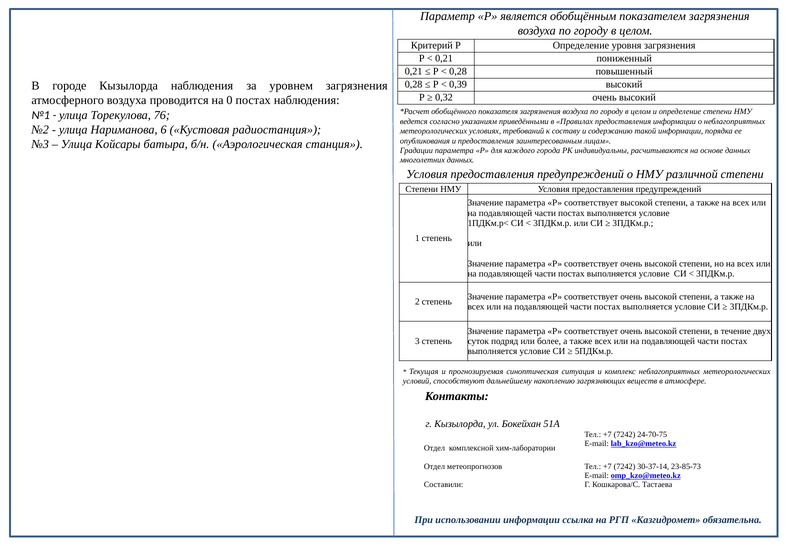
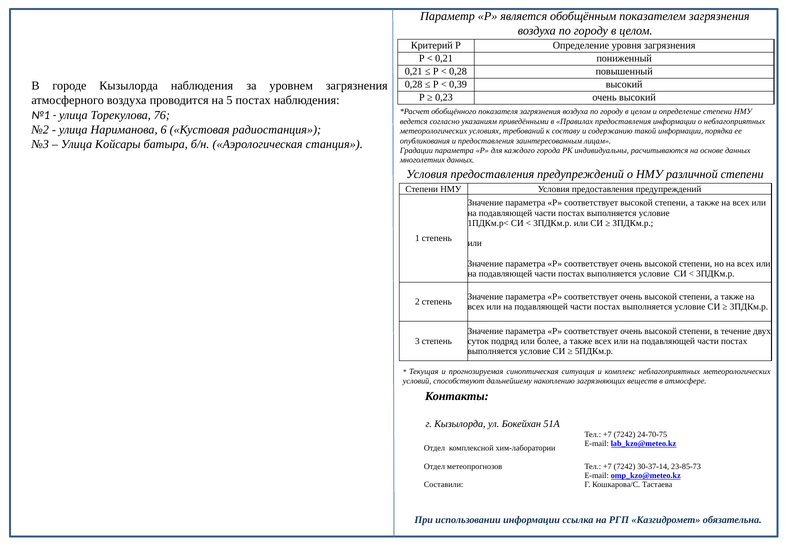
0,32: 0,32 -> 0,23
0: 0 -> 5
